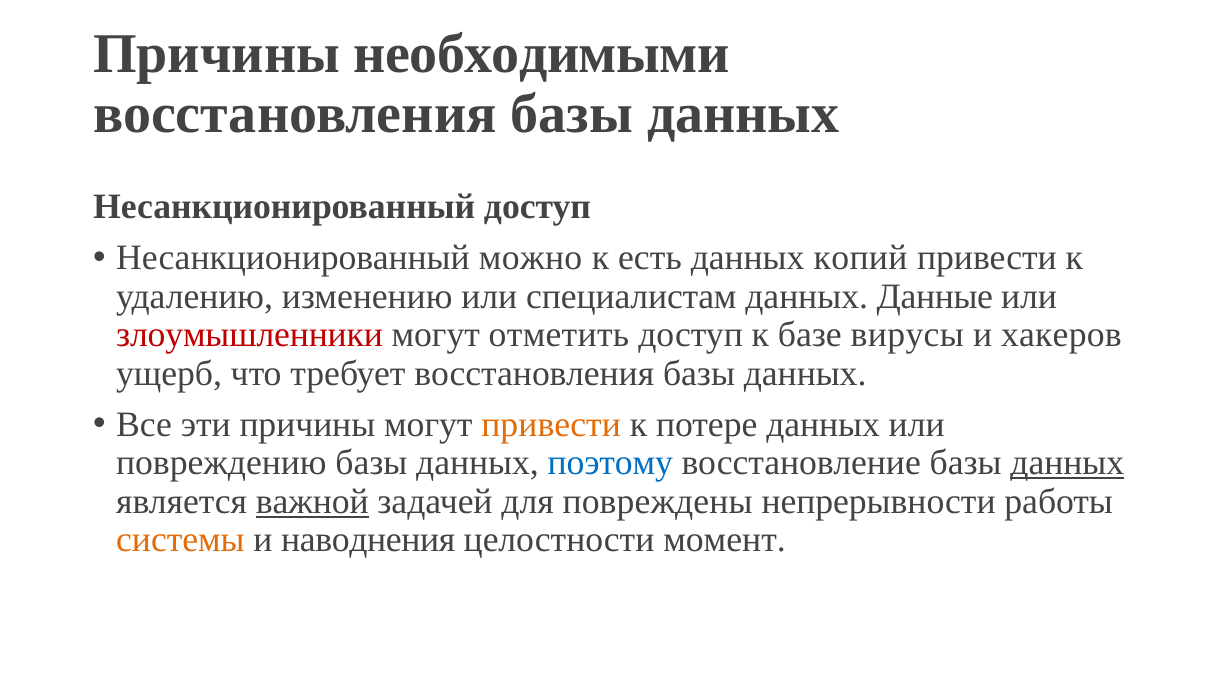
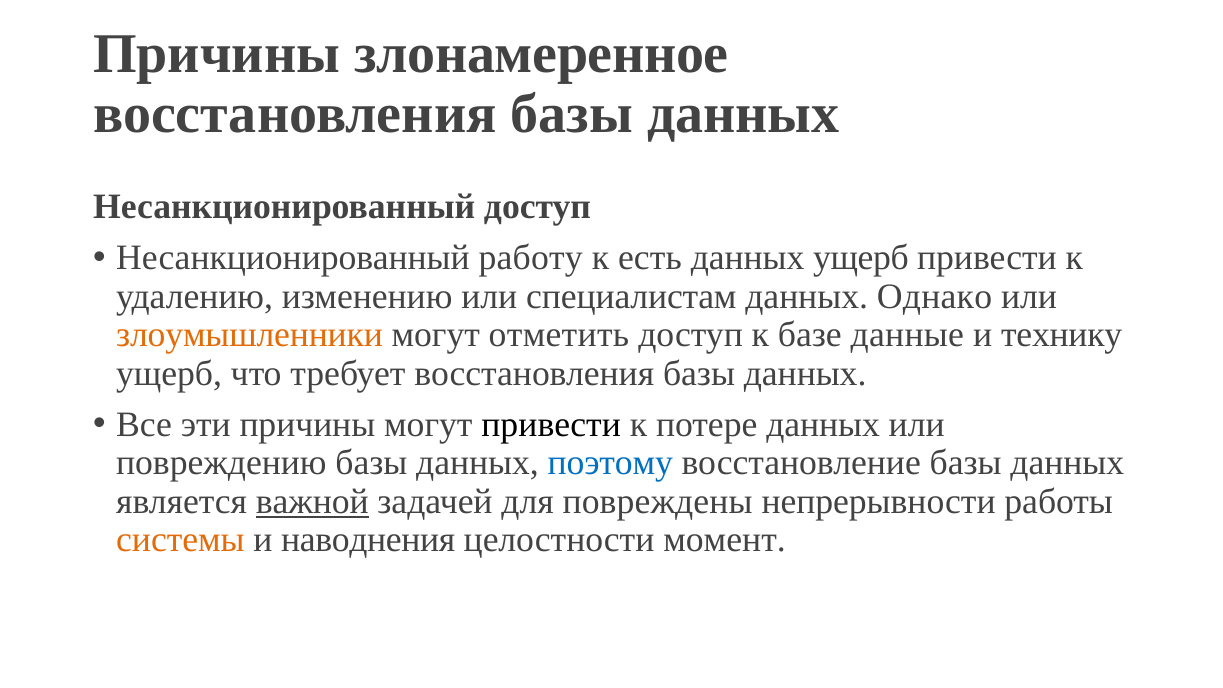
необходимыми: необходимыми -> злонамеренное
можно: можно -> работу
данных копий: копий -> ущерб
Данные: Данные -> Однако
злоумышленники colour: red -> orange
вирусы: вирусы -> данные
хакеров: хакеров -> технику
привести at (551, 424) colour: orange -> black
данных at (1067, 463) underline: present -> none
